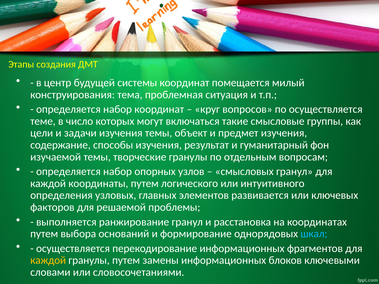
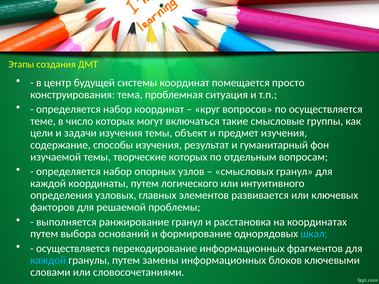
милый: милый -> просто
творческие гранулы: гранулы -> которых
каждой at (48, 261) colour: yellow -> light blue
